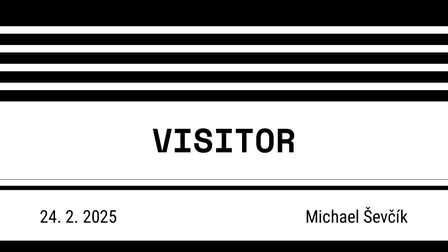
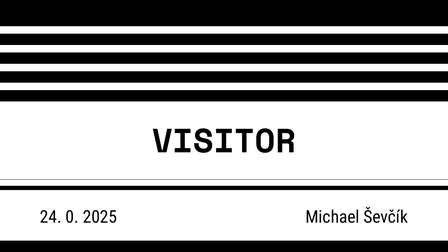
2: 2 -> 0
